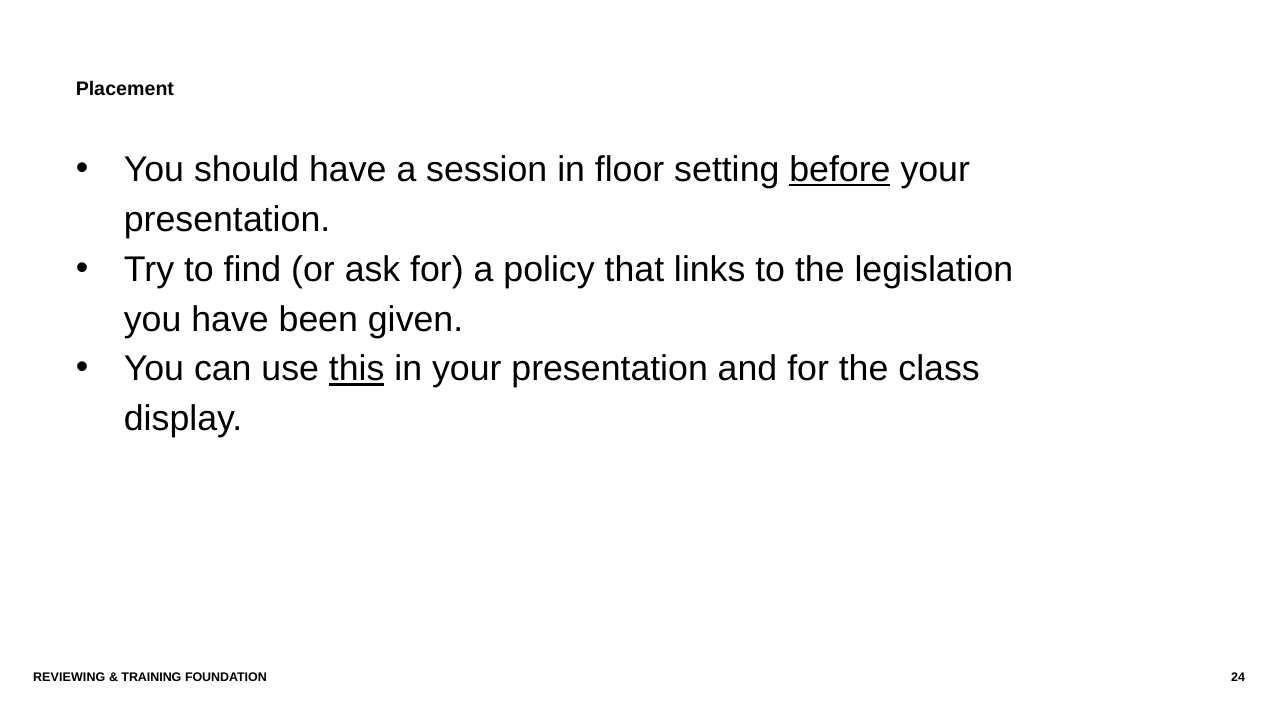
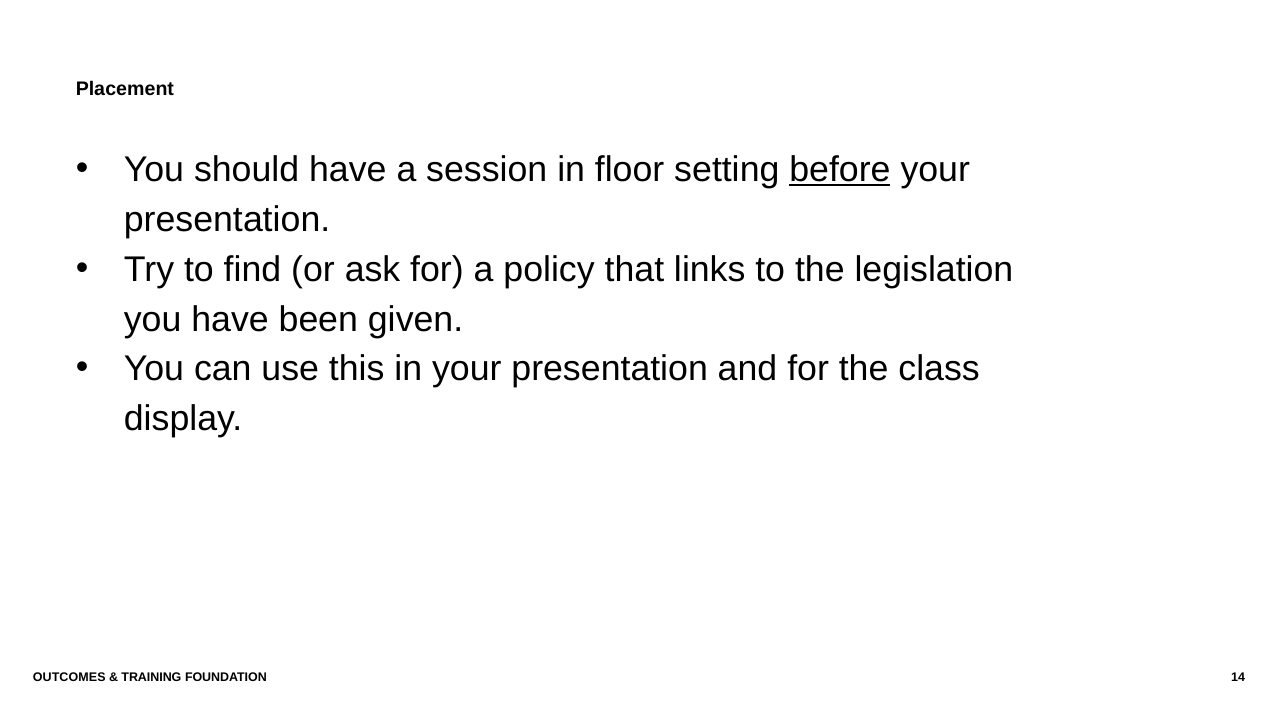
this underline: present -> none
REVIEWING: REVIEWING -> OUTCOMES
24: 24 -> 14
